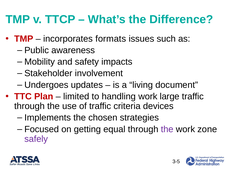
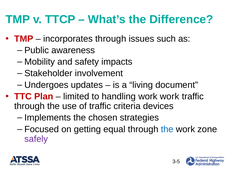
incorporates formats: formats -> through
work large: large -> work
the at (167, 129) colour: purple -> blue
